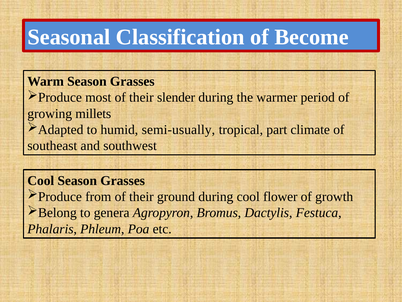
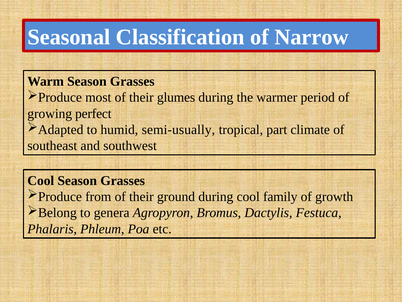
Become: Become -> Narrow
slender: slender -> glumes
millets: millets -> perfect
flower: flower -> family
